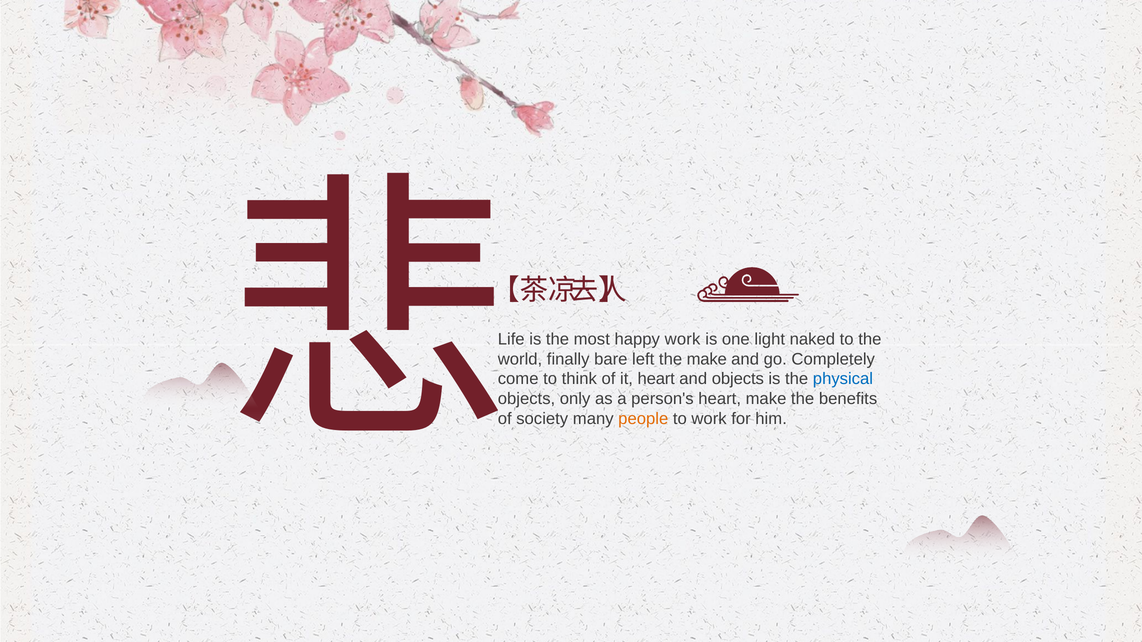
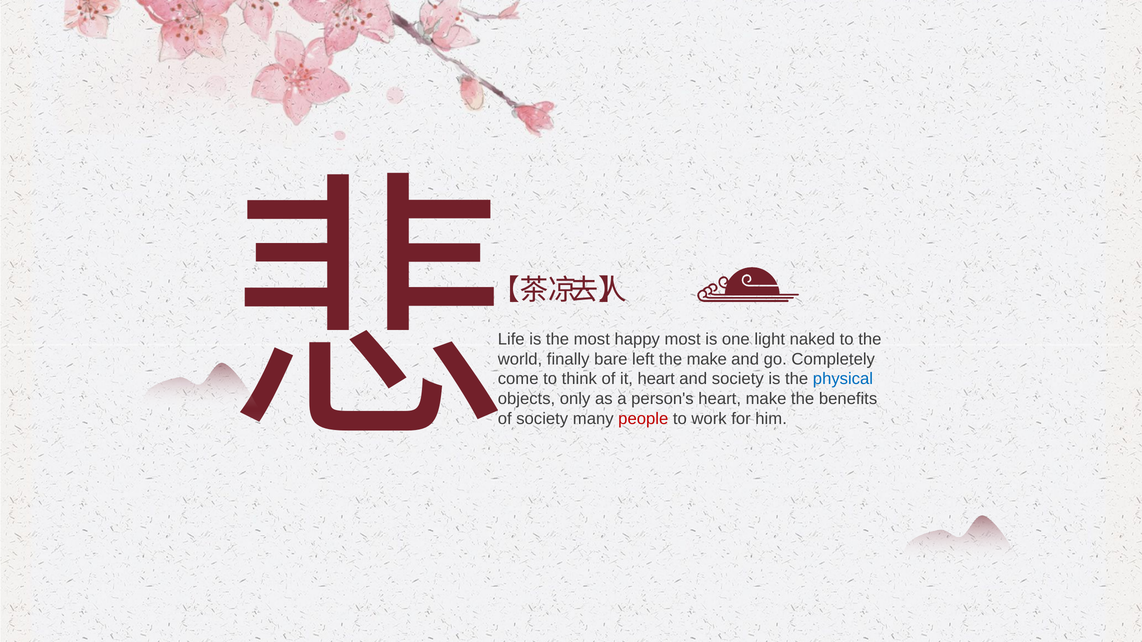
happy work: work -> most
and objects: objects -> society
people colour: orange -> red
